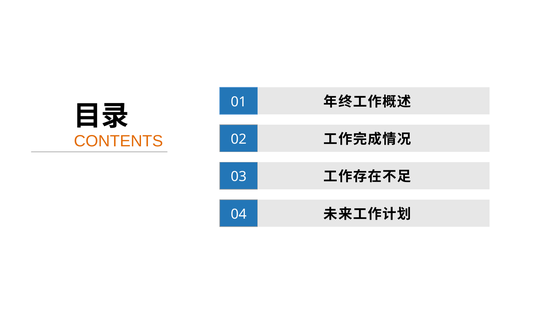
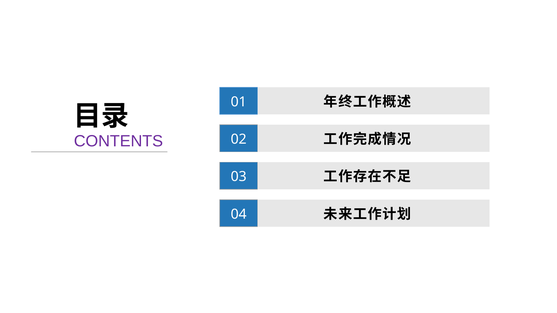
CONTENTS colour: orange -> purple
